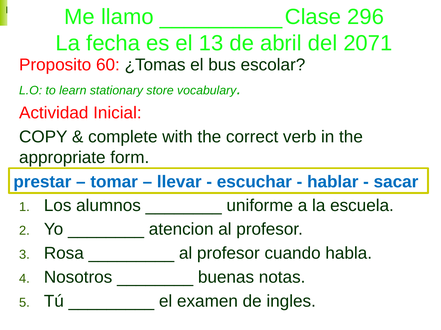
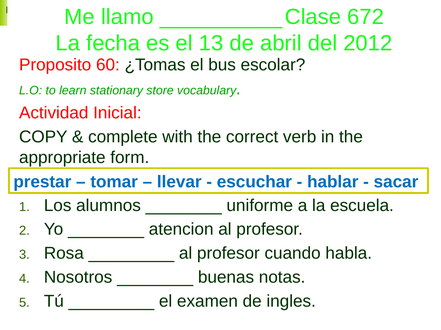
296: 296 -> 672
2071: 2071 -> 2012
